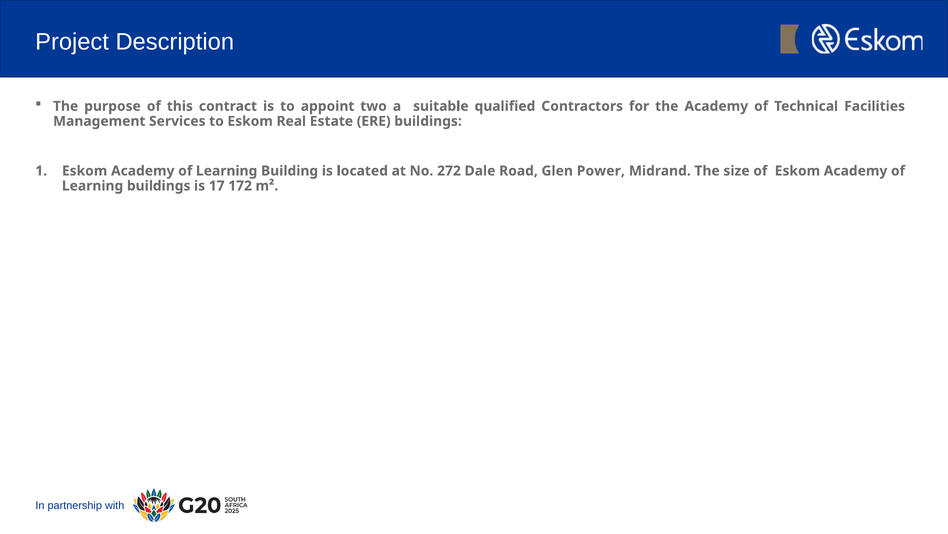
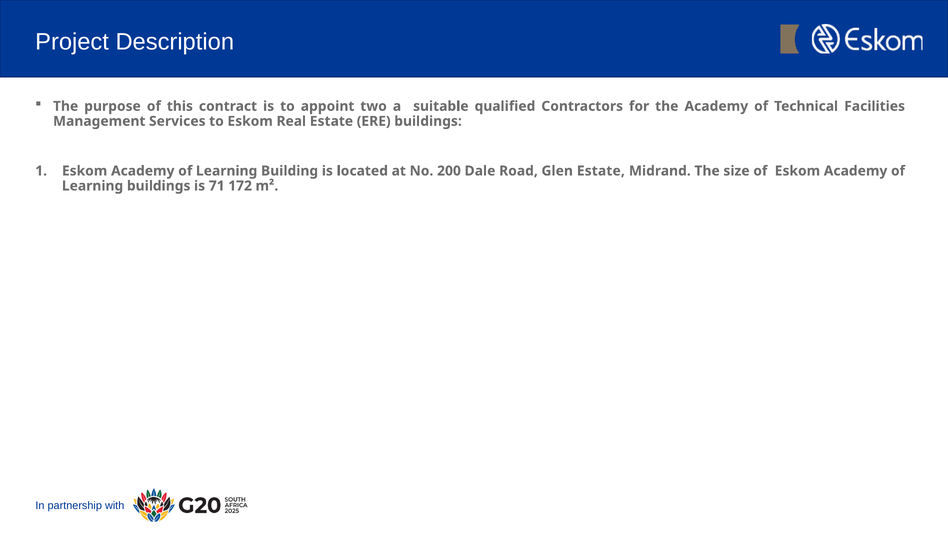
272: 272 -> 200
Glen Power: Power -> Estate
17: 17 -> 71
